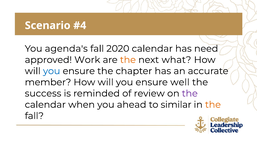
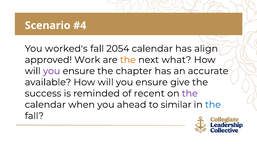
agenda's: agenda's -> worked's
2020: 2020 -> 2054
need: need -> align
you at (52, 71) colour: blue -> purple
member: member -> available
well: well -> give
review: review -> recent
the at (213, 105) colour: orange -> blue
